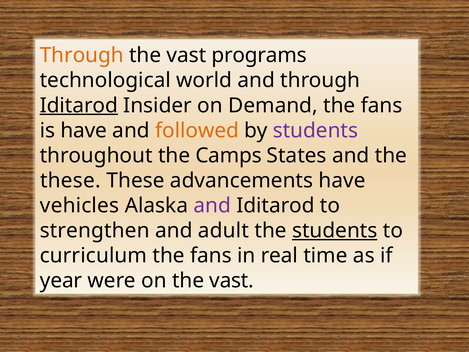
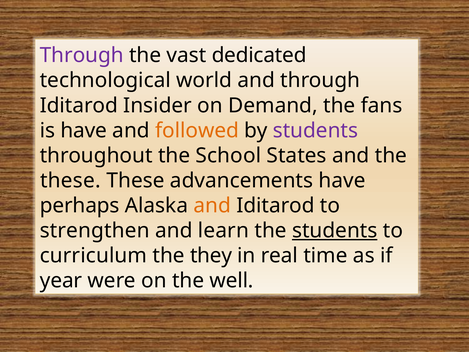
Through at (82, 55) colour: orange -> purple
programs: programs -> dedicated
Iditarod at (79, 105) underline: present -> none
Camps: Camps -> School
vehicles: vehicles -> perhaps
and at (212, 205) colour: purple -> orange
adult: adult -> learn
fans at (211, 256): fans -> they
on the vast: vast -> well
